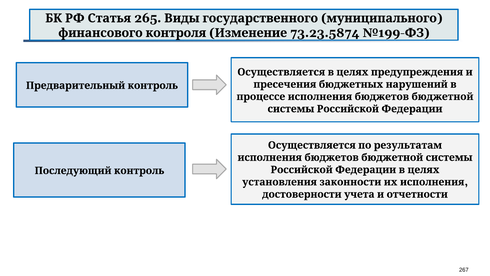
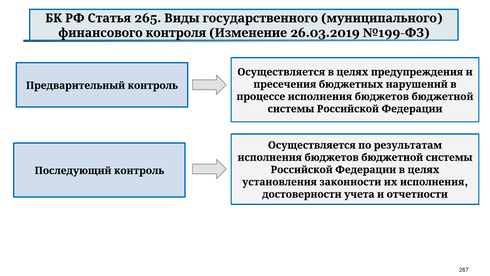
73.23.5874: 73.23.5874 -> 26.03.2019
